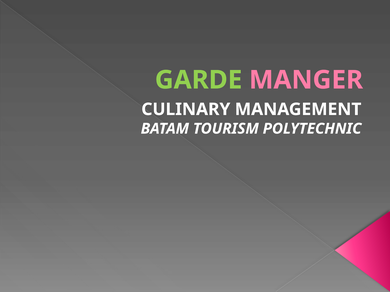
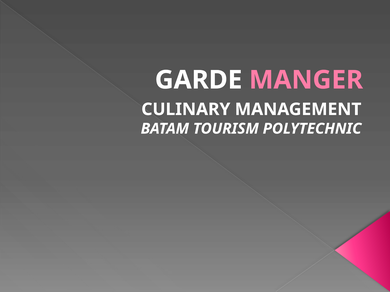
GARDE colour: light green -> white
